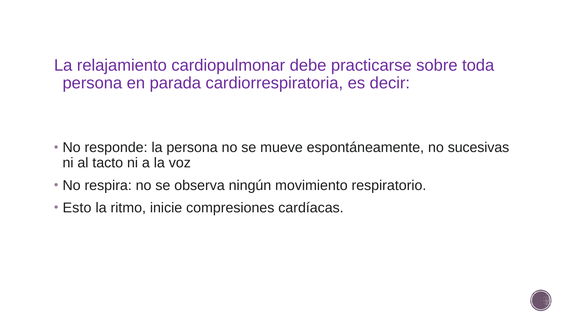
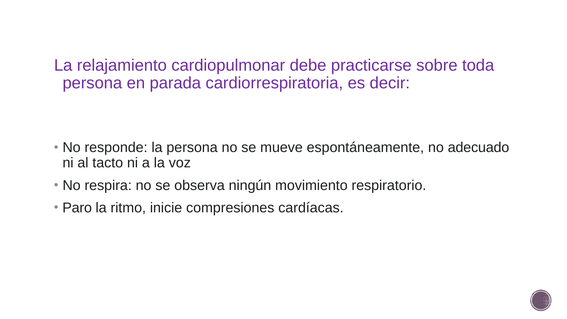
sucesivas: sucesivas -> adecuado
Esto: Esto -> Paro
